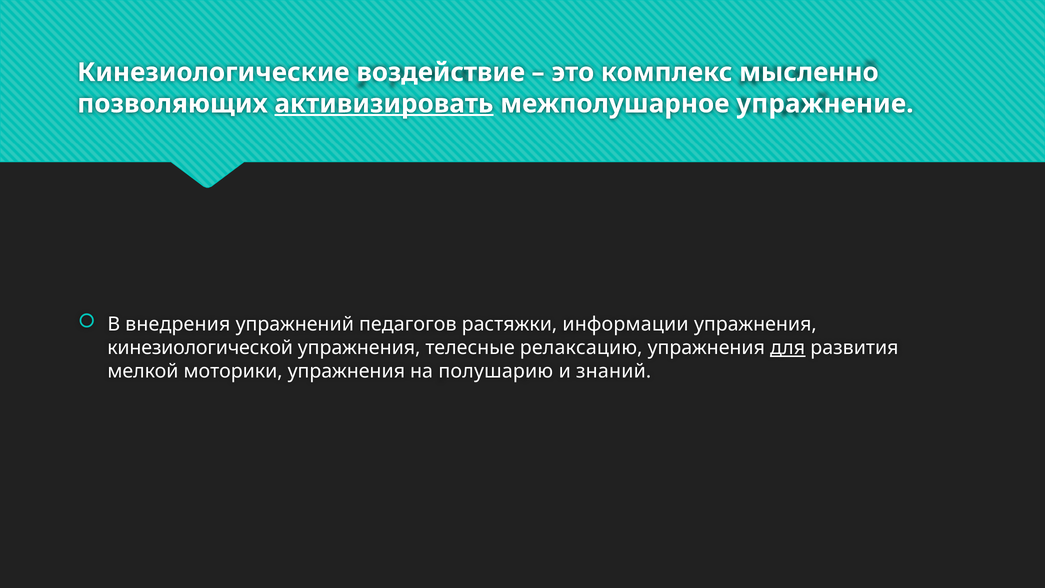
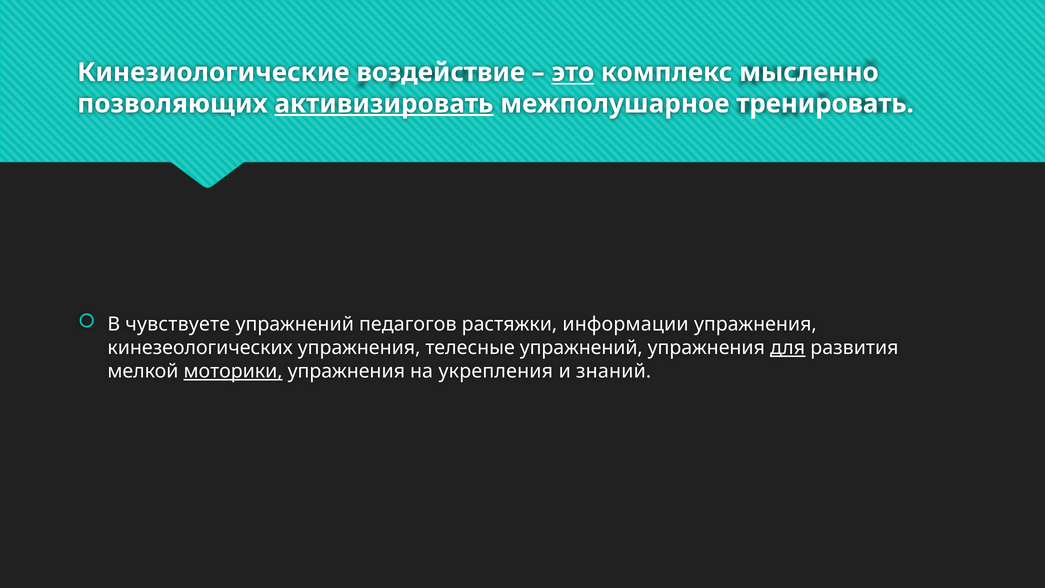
это underline: none -> present
упражнение: упражнение -> тренировать
внедрения: внедрения -> чувствуете
кинезиологической: кинезиологической -> кинезеологических
телесные релаксацию: релаксацию -> упражнений
моторики underline: none -> present
полушарию: полушарию -> укрепления
